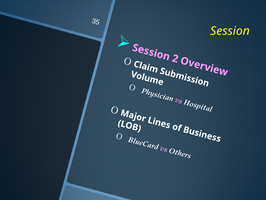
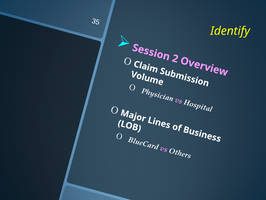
Session: Session -> Identify
